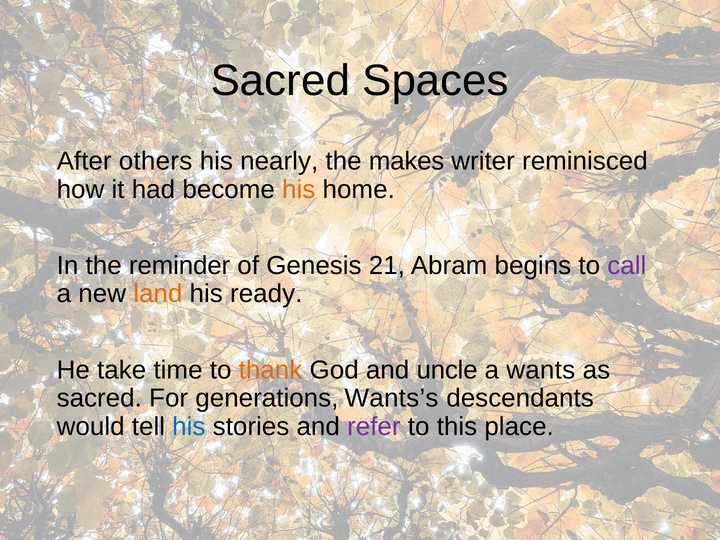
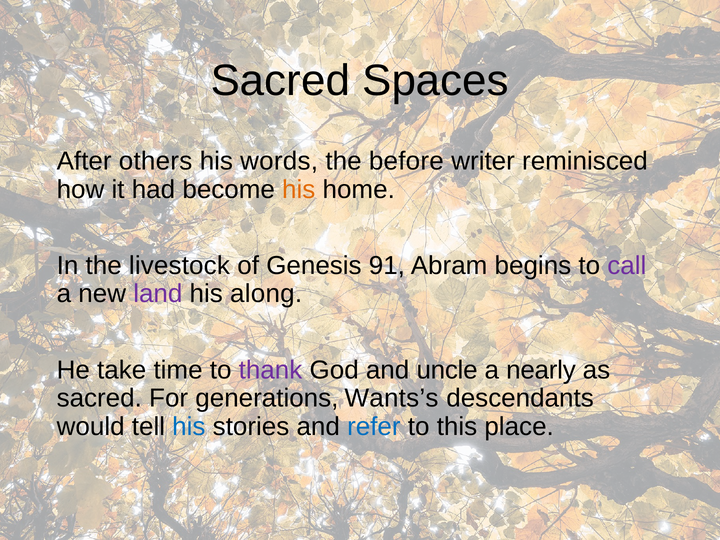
nearly: nearly -> words
makes: makes -> before
reminder: reminder -> livestock
21: 21 -> 91
land colour: orange -> purple
ready: ready -> along
thank colour: orange -> purple
wants: wants -> nearly
refer colour: purple -> blue
